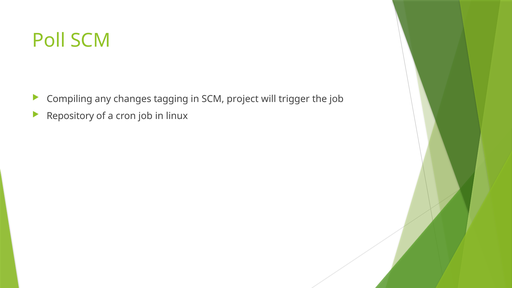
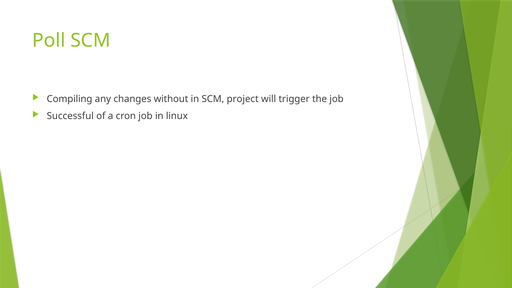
tagging: tagging -> without
Repository: Repository -> Successful
